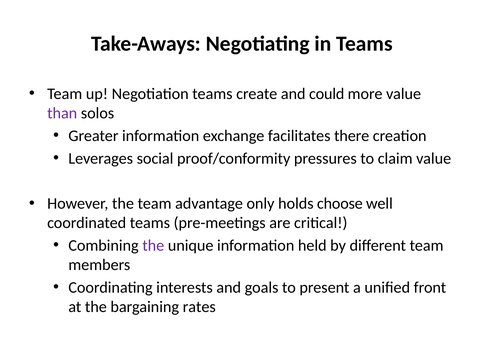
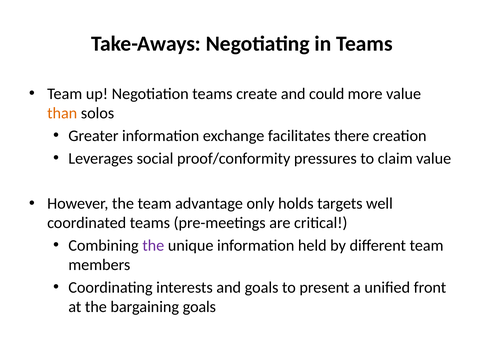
than colour: purple -> orange
choose: choose -> targets
bargaining rates: rates -> goals
